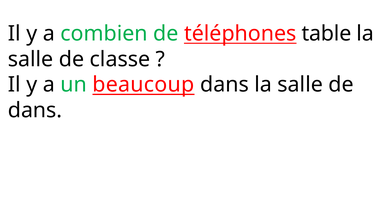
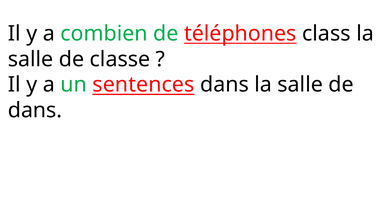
table: table -> class
beaucoup: beaucoup -> sentences
